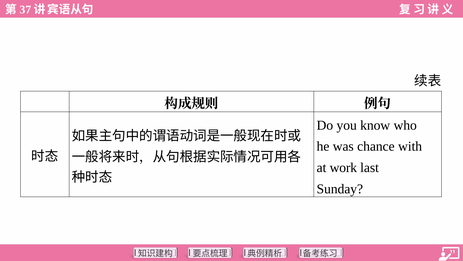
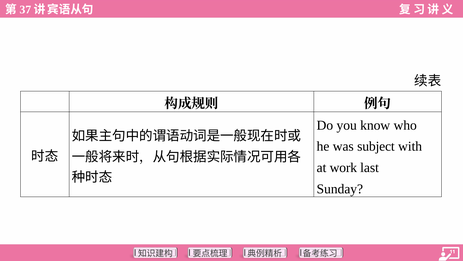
chance: chance -> subject
